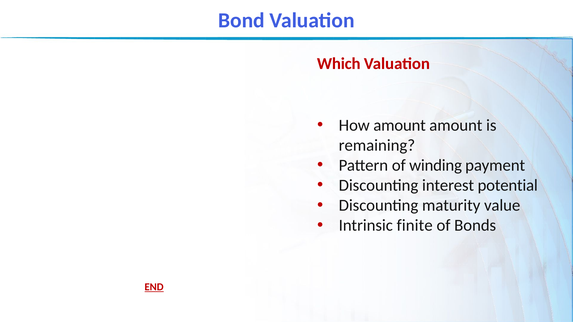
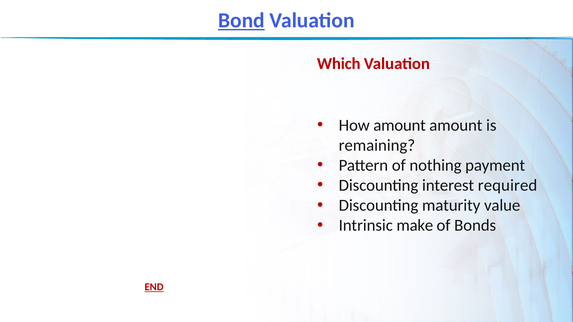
Bond underline: none -> present
winding: winding -> nothing
potential: potential -> required
finite: finite -> make
